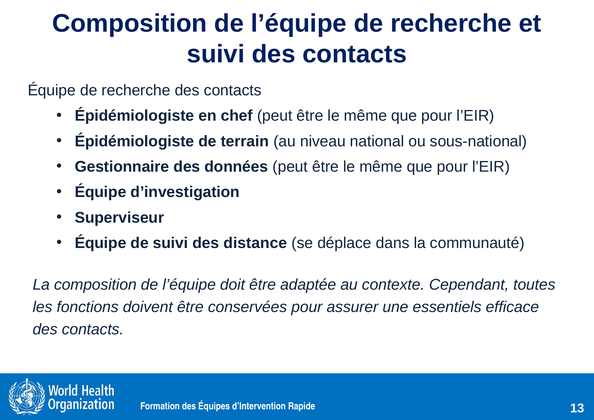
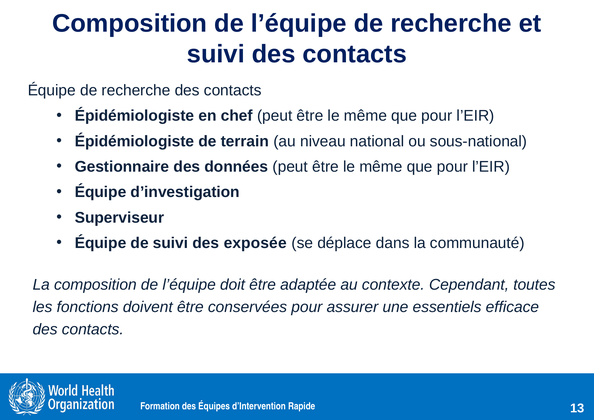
distance: distance -> exposée
